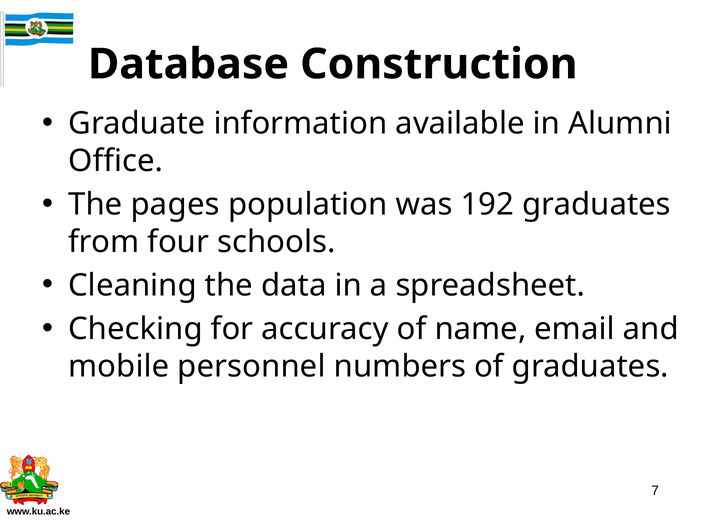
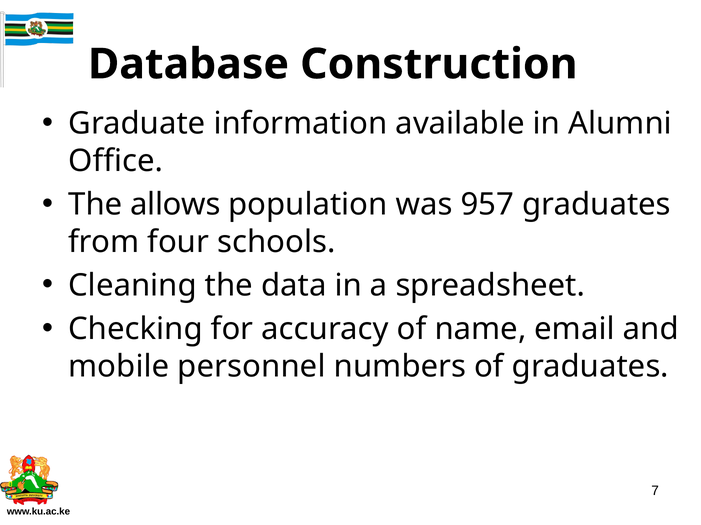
pages: pages -> allows
192: 192 -> 957
